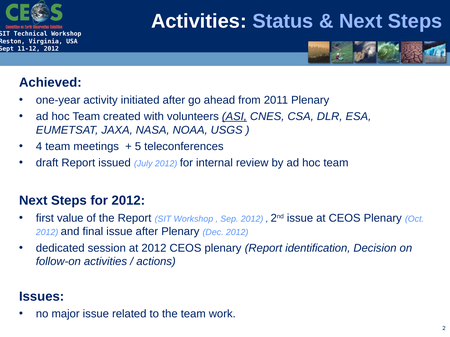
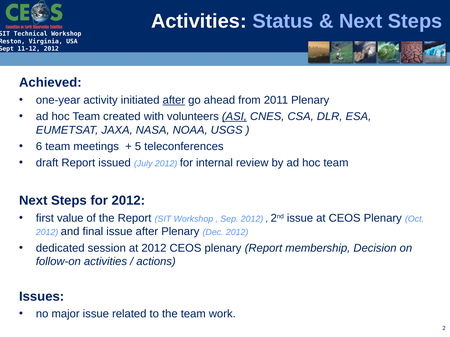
after at (174, 100) underline: none -> present
4: 4 -> 6
identification: identification -> membership
